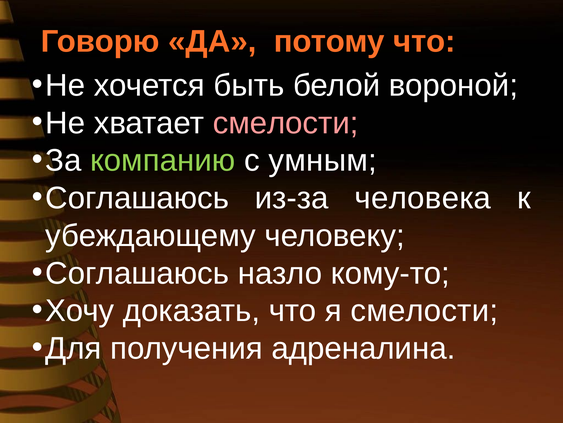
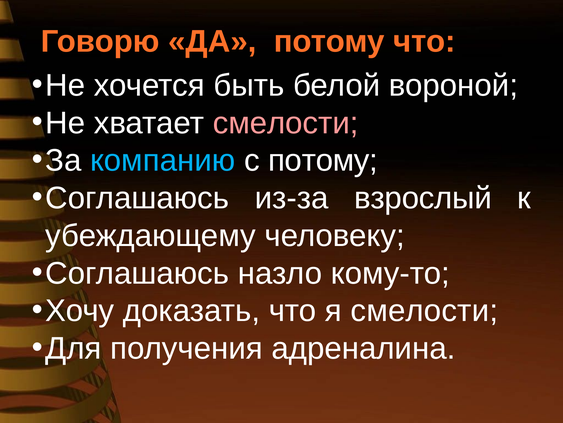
компанию colour: light green -> light blue
с умным: умным -> потому
человека: человека -> взрослый
